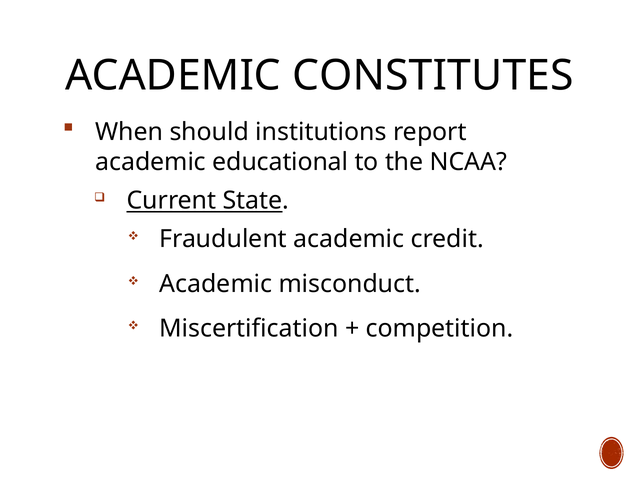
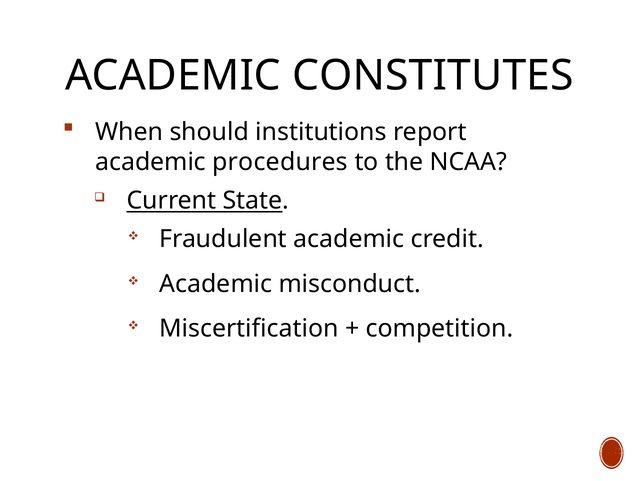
educational: educational -> procedures
